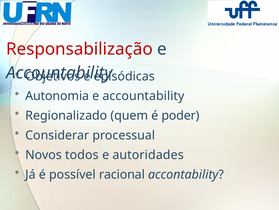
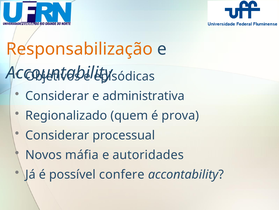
Responsabilização colour: red -> orange
Autonomia at (57, 96): Autonomia -> Considerar
accountability at (143, 96): accountability -> administrativa
poder: poder -> prova
todos: todos -> máfia
racional: racional -> confere
